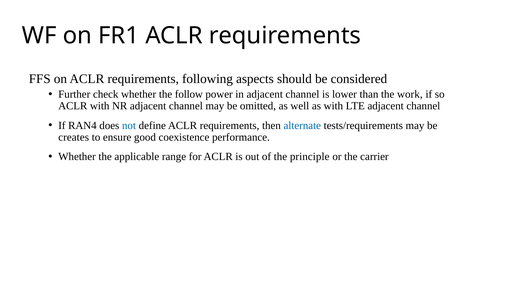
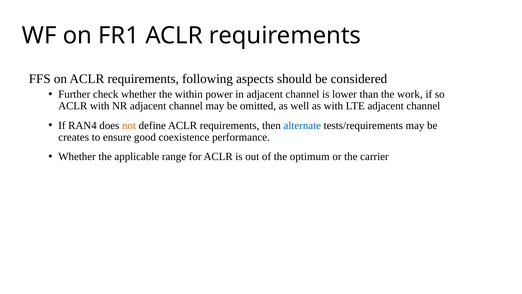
follow: follow -> within
not colour: blue -> orange
principle: principle -> optimum
